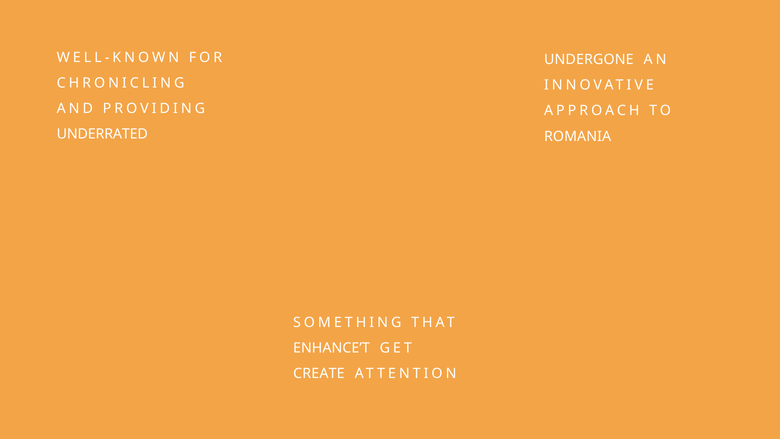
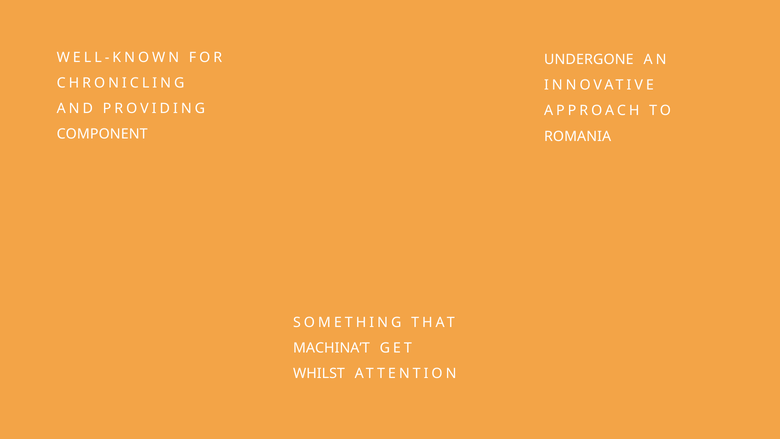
UNDERRATED: UNDERRATED -> COMPONENT
ENHANCE’T: ENHANCE’T -> MACHINA’T
CREATE: CREATE -> WHILST
